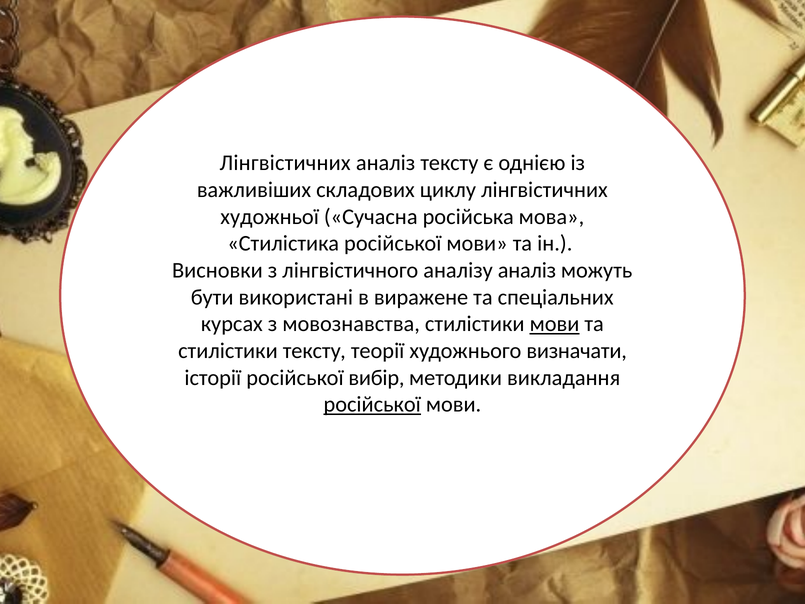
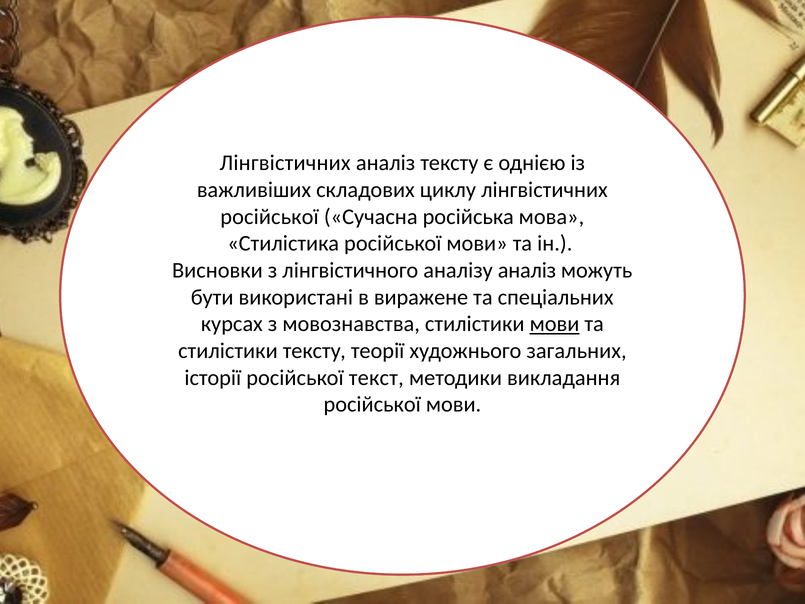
художньої at (270, 217): художньої -> російської
визначати: визначати -> загальних
вибір: вибір -> текст
російської at (372, 404) underline: present -> none
